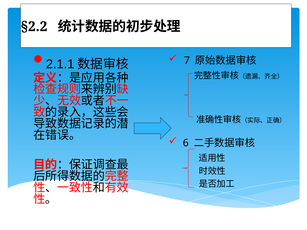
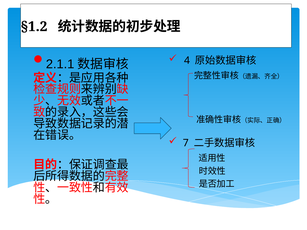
§2.2: §2.2 -> §1.2
7: 7 -> 4
6: 6 -> 7
